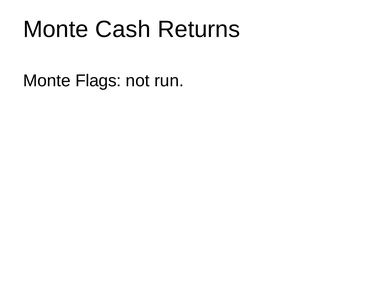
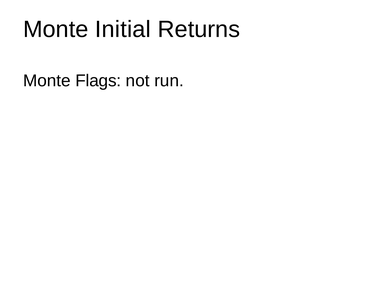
Cash: Cash -> Initial
